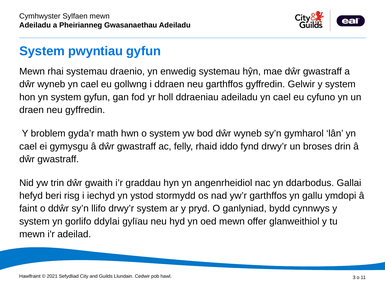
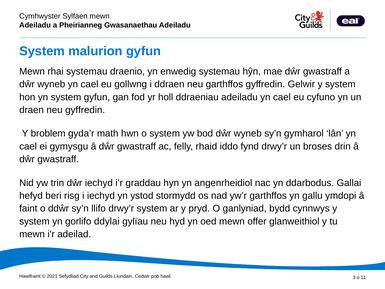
pwyntiau: pwyntiau -> malurion
dŵr gwaith: gwaith -> iechyd
